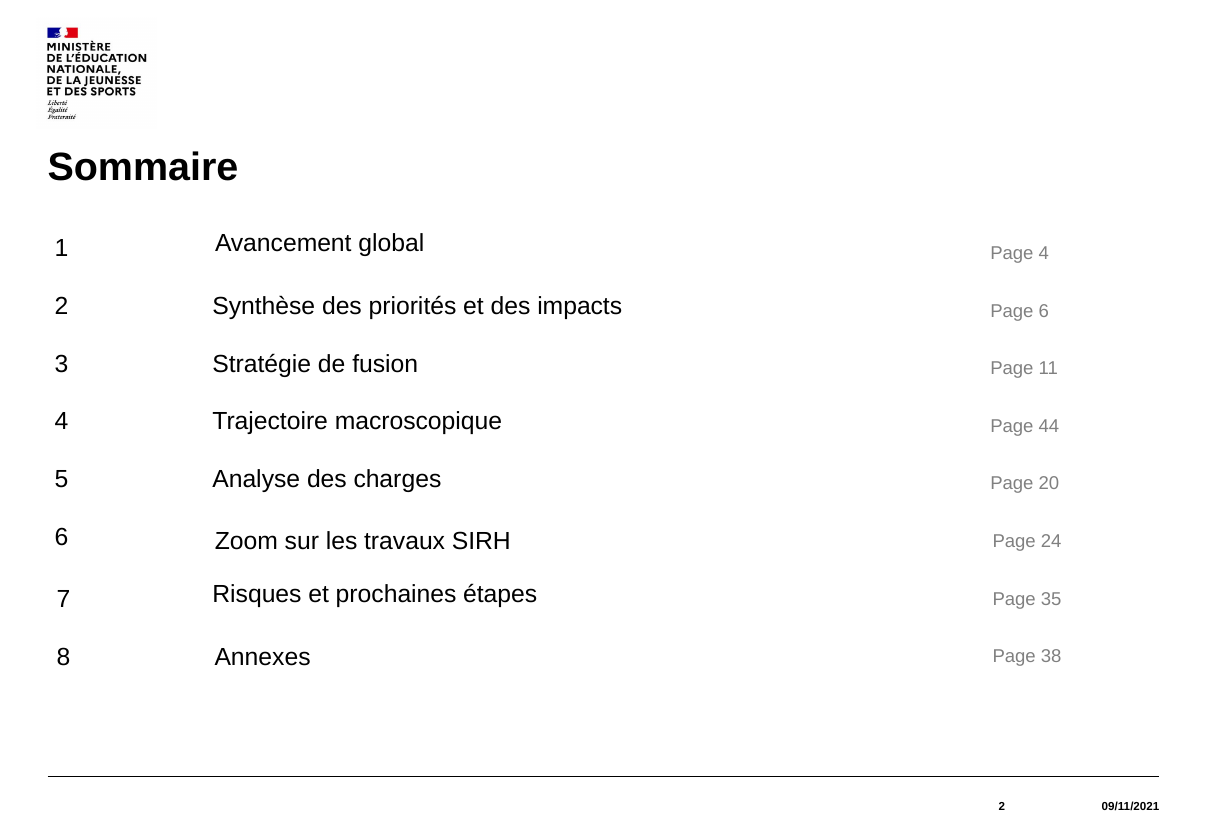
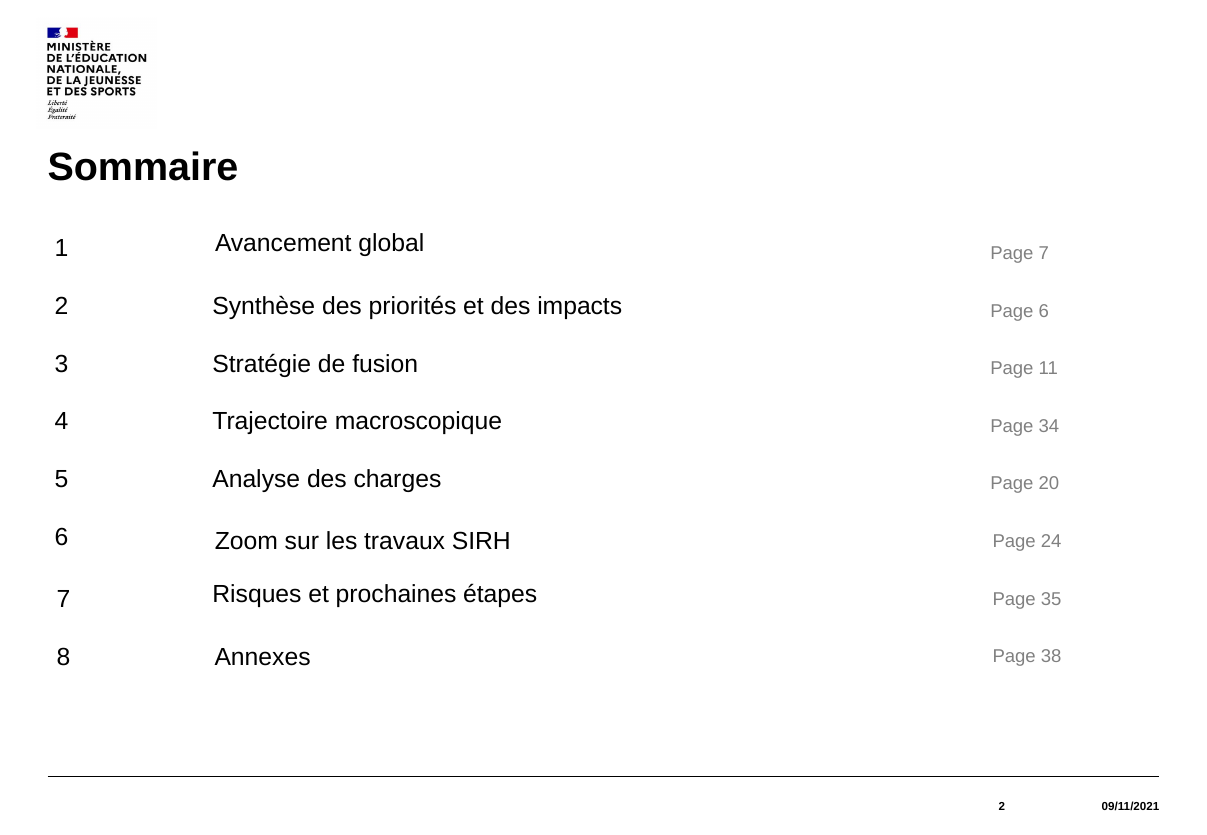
Page 4: 4 -> 7
44: 44 -> 34
